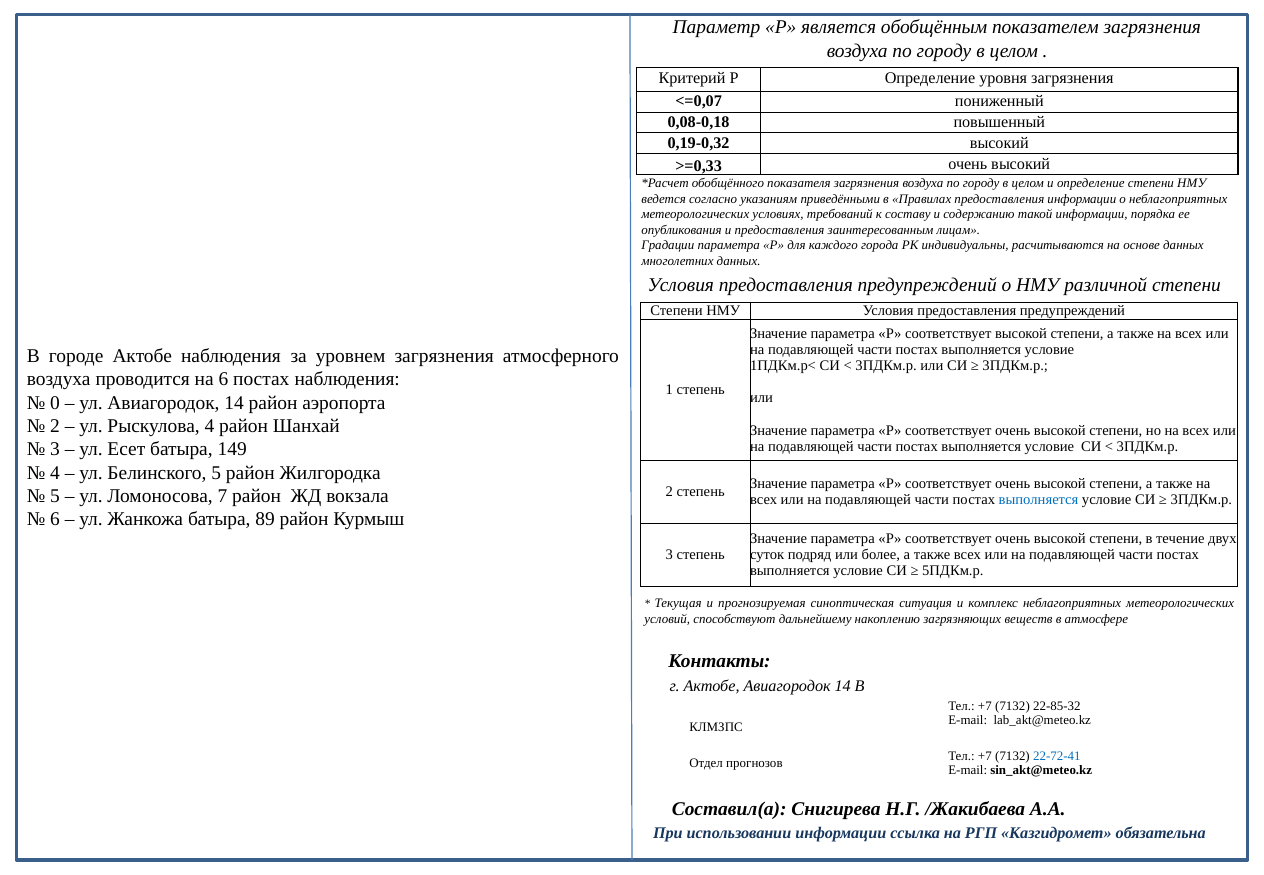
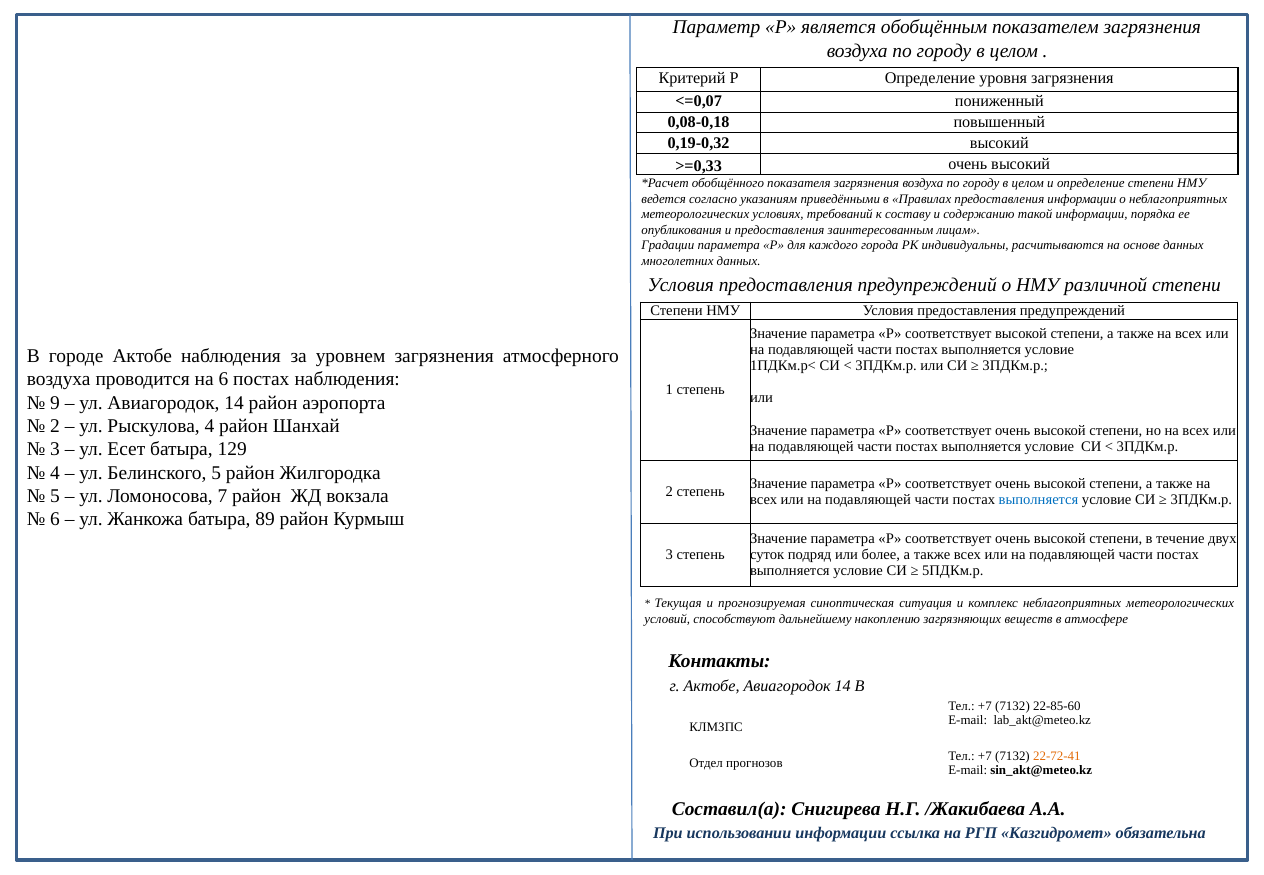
0: 0 -> 9
149: 149 -> 129
22-85-32: 22-85-32 -> 22-85-60
22-72-41 colour: blue -> orange
